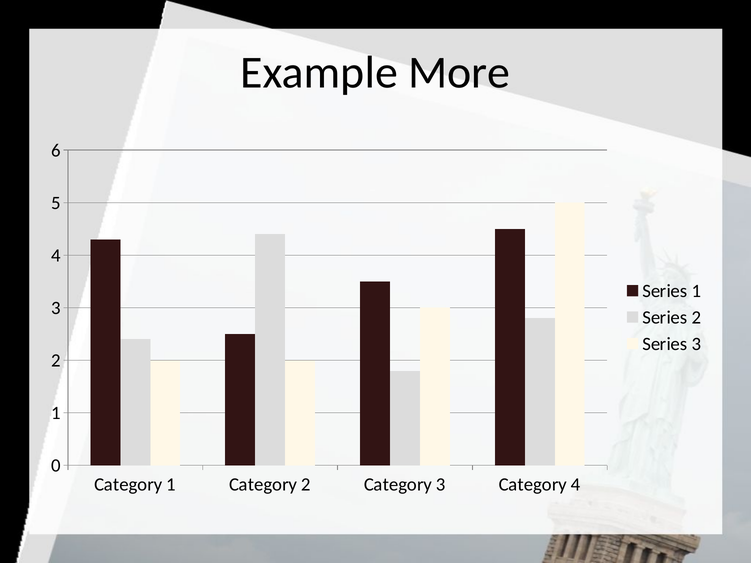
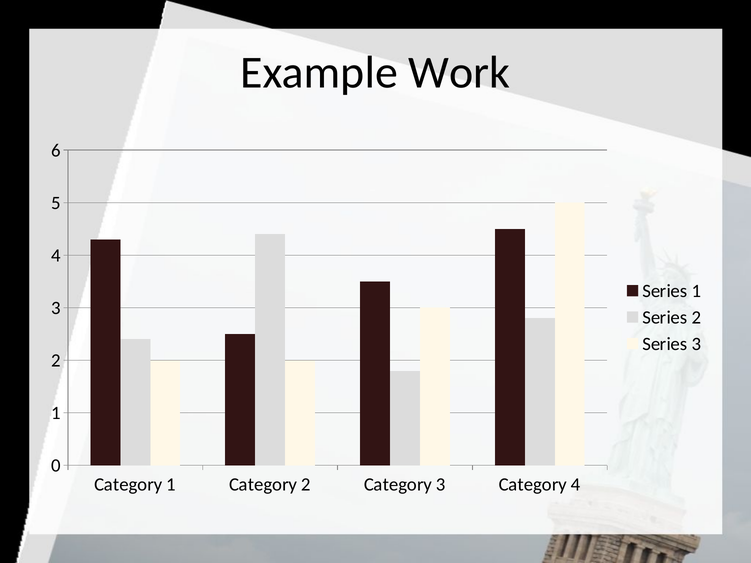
More: More -> Work
